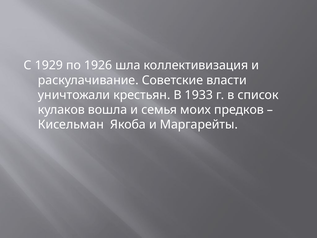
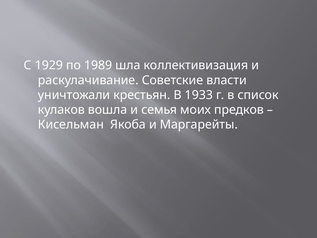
1926: 1926 -> 1989
